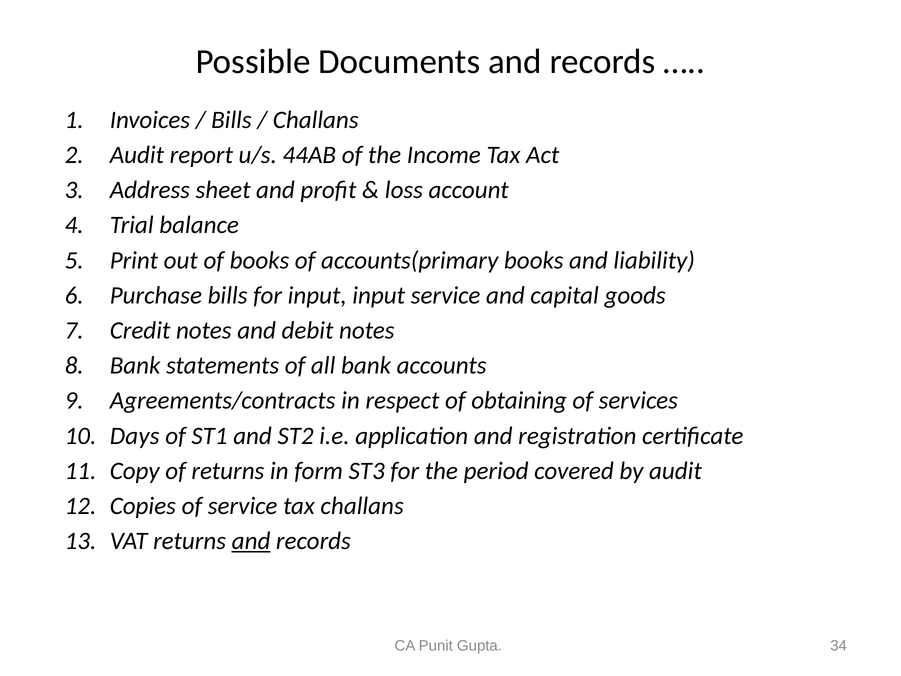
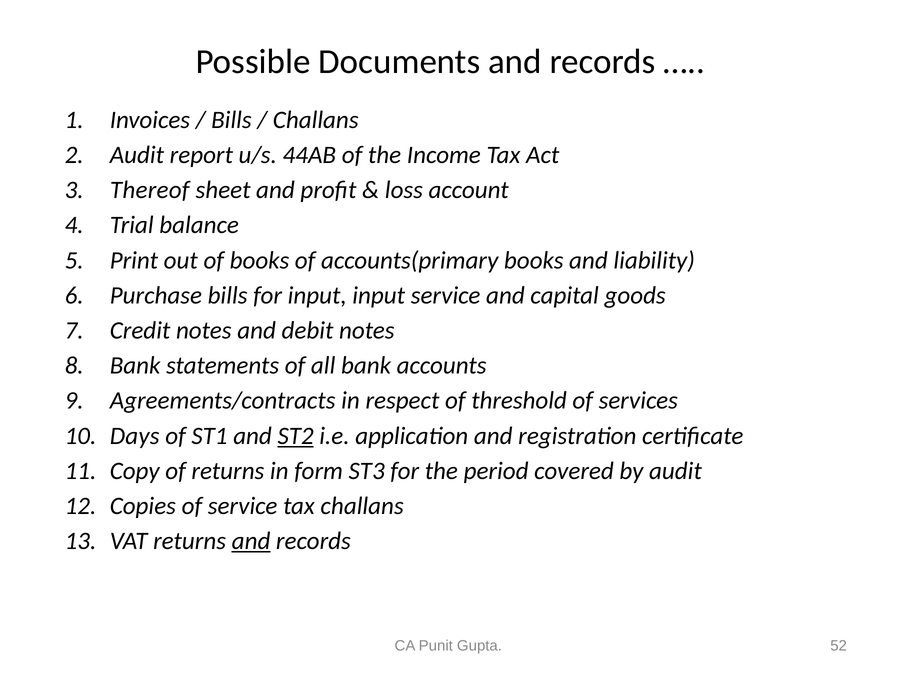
Address: Address -> Thereof
obtaining: obtaining -> threshold
ST2 underline: none -> present
34: 34 -> 52
